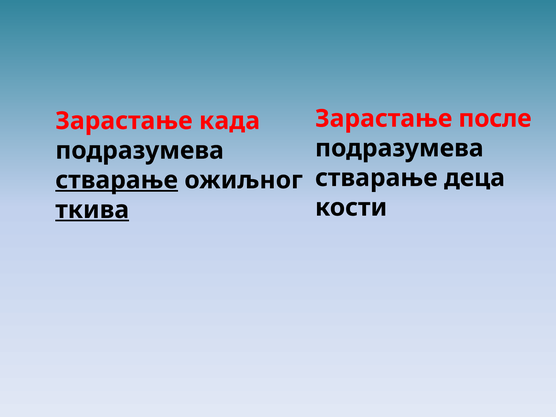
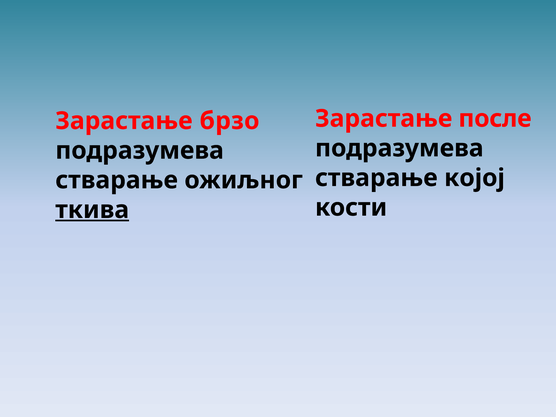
када: када -> брзо
деца: деца -> којој
стварање at (117, 180) underline: present -> none
